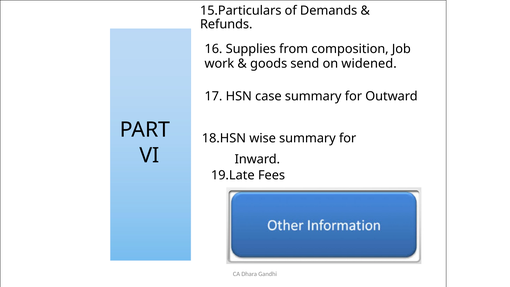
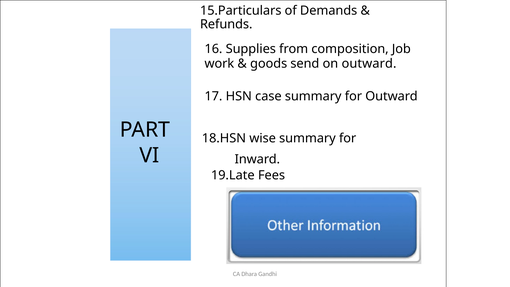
on widened: widened -> outward
